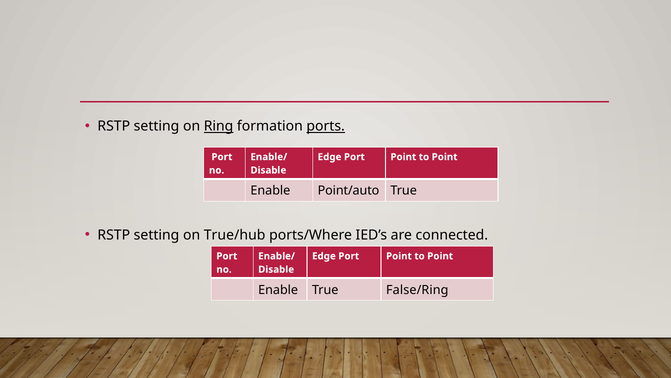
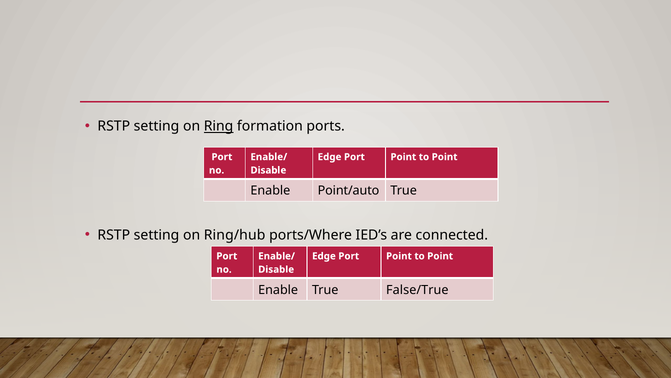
ports underline: present -> none
True/hub: True/hub -> Ring/hub
False/Ring: False/Ring -> False/True
